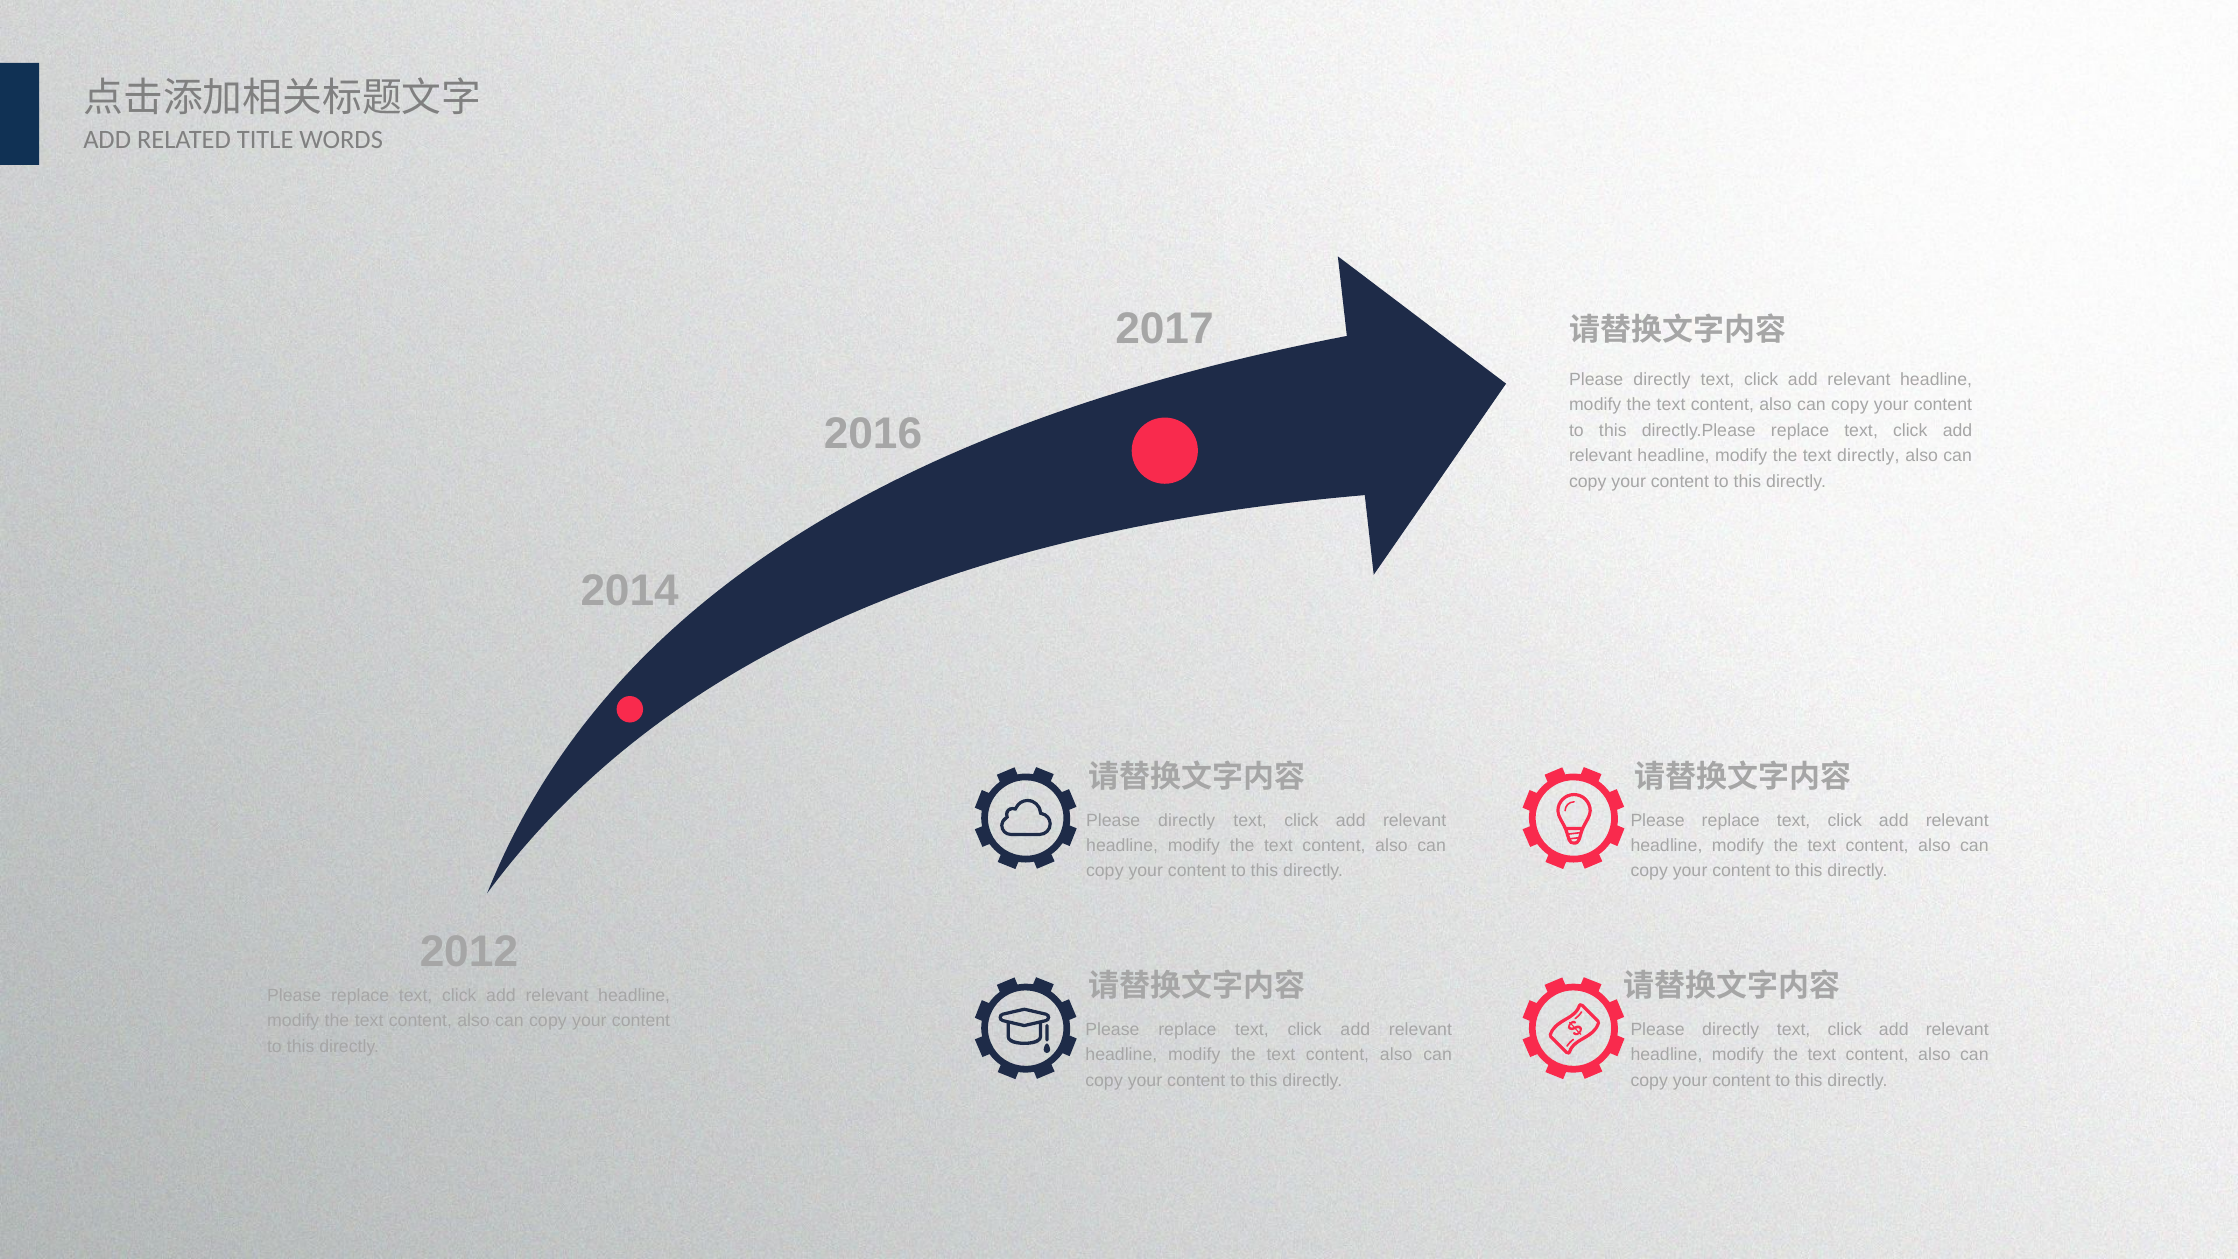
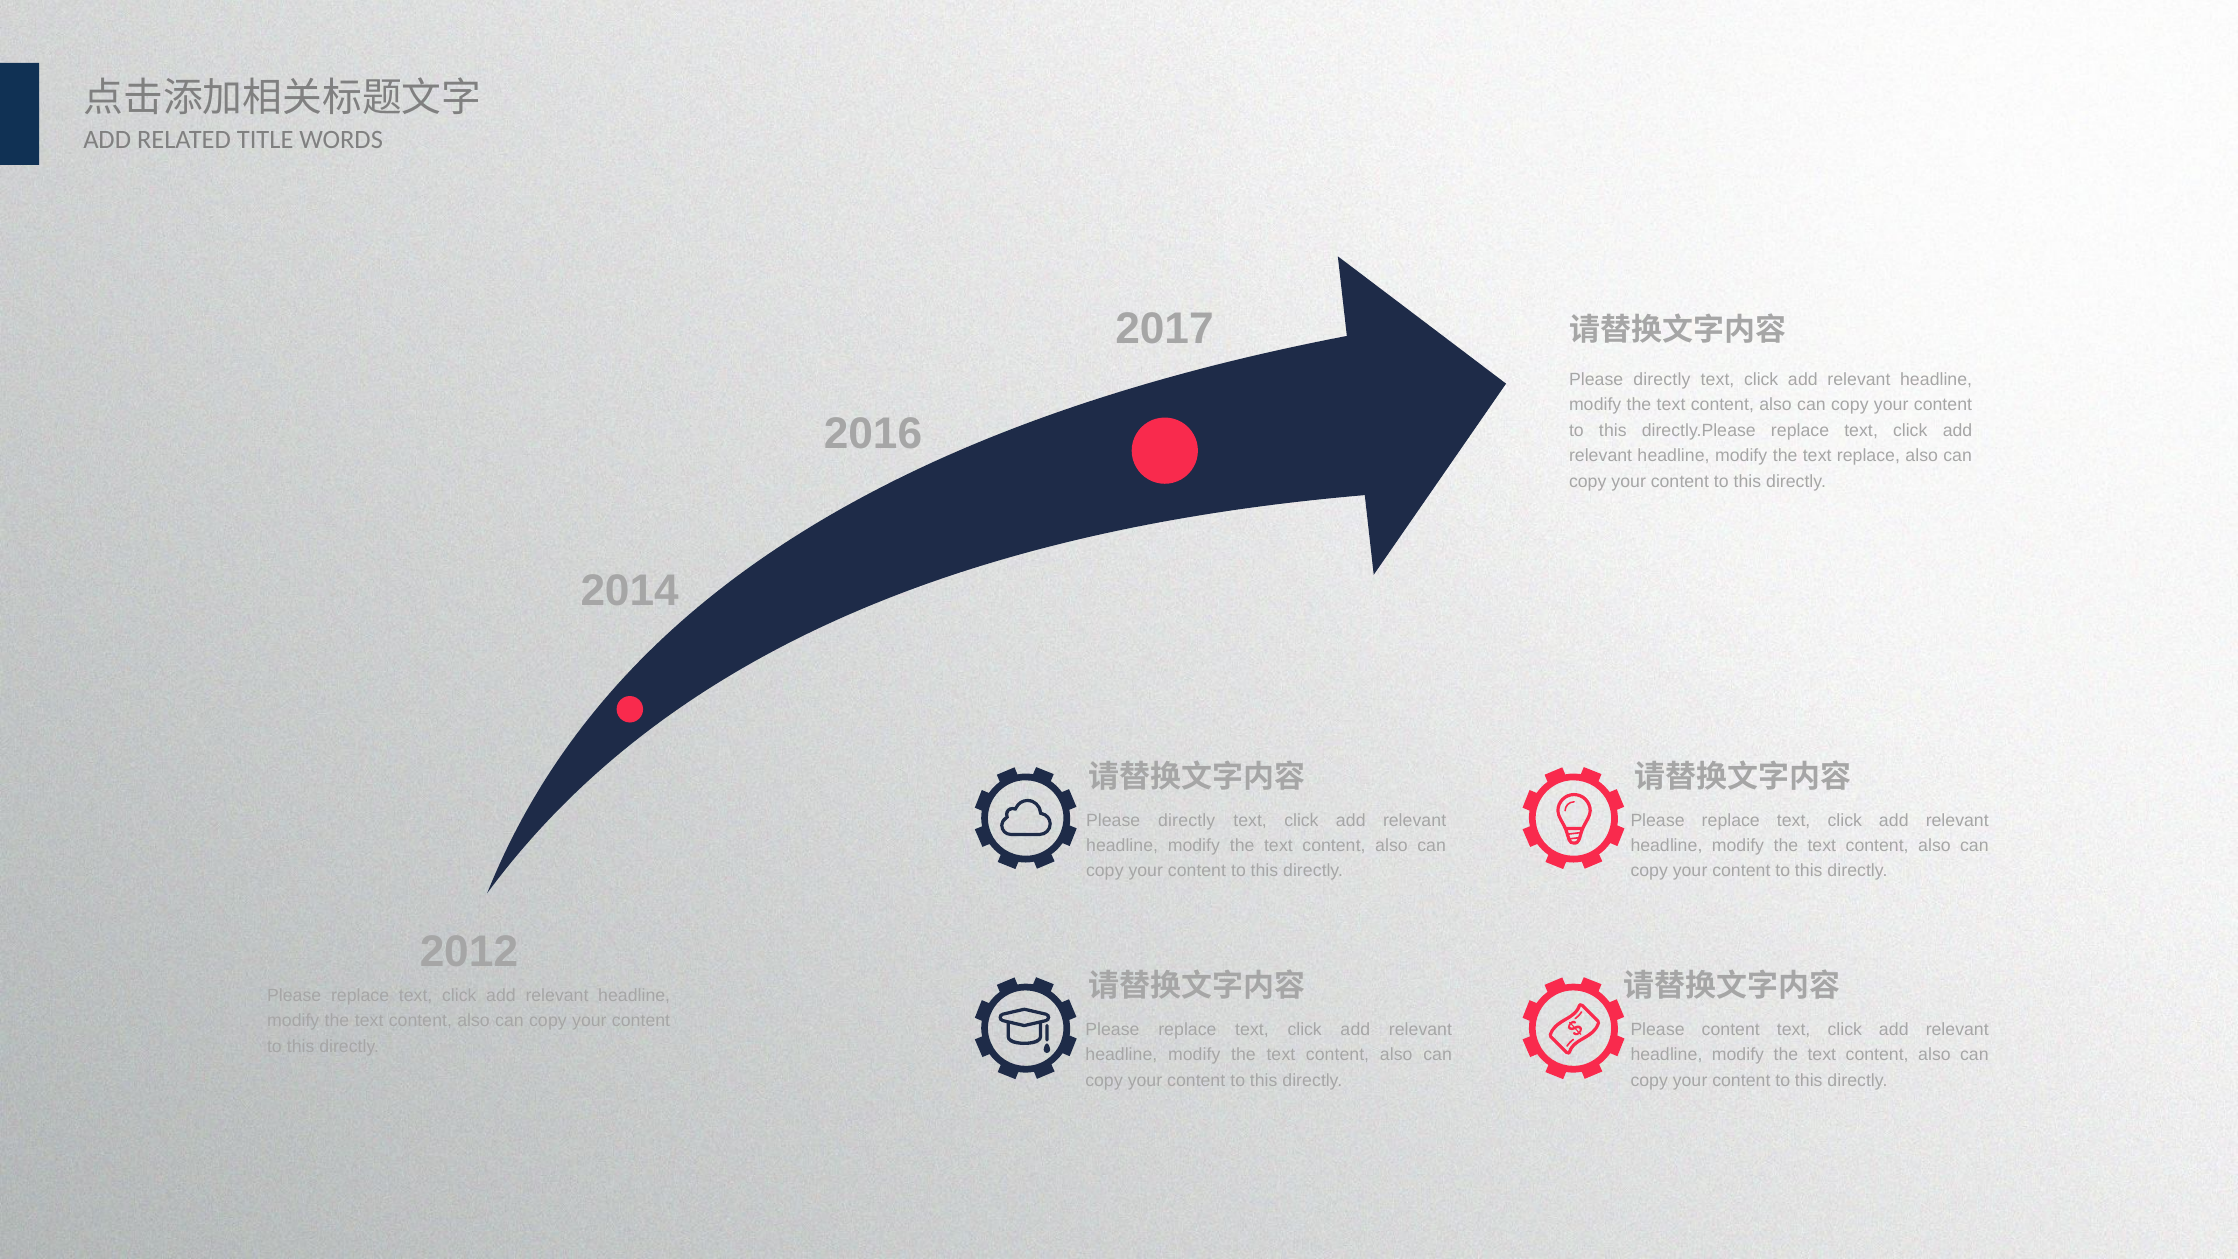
text directly: directly -> replace
directly at (1731, 1029): directly -> content
